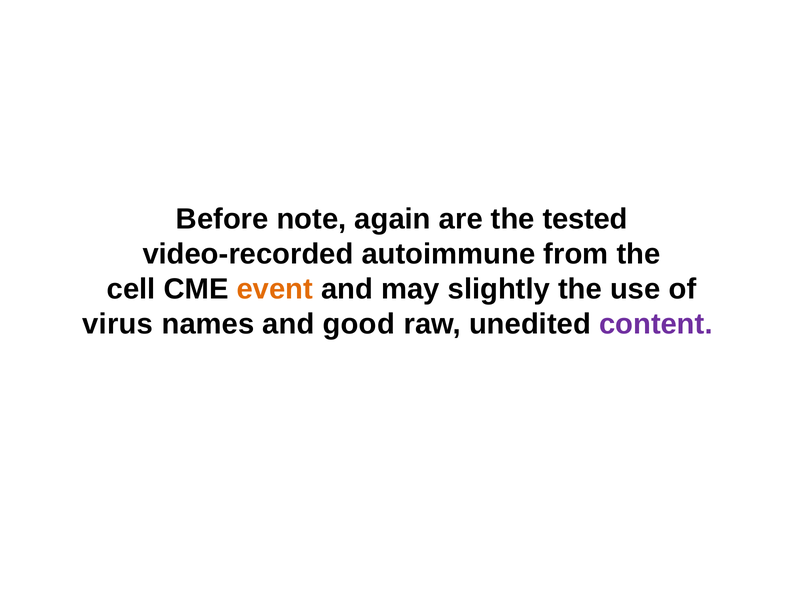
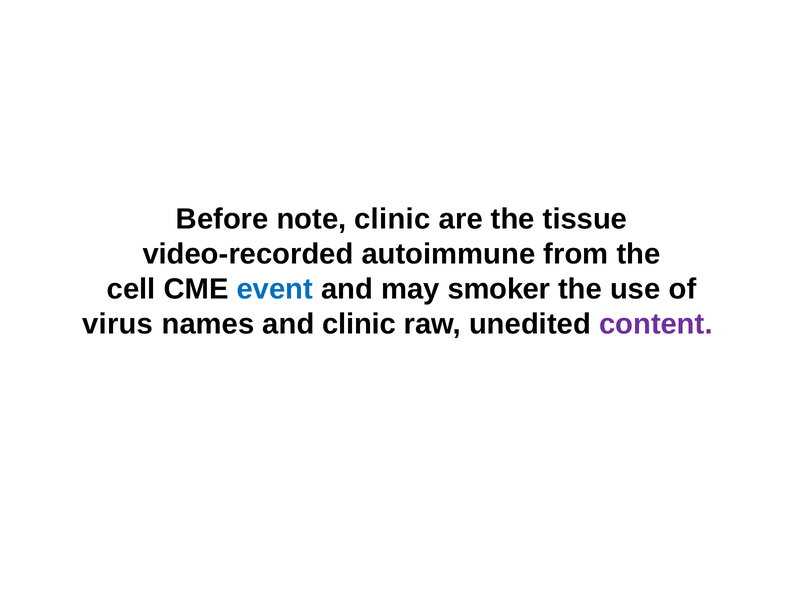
note again: again -> clinic
tested: tested -> tissue
event colour: orange -> blue
slightly: slightly -> smoker
and good: good -> clinic
